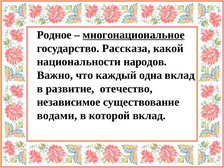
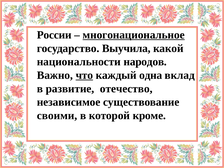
Родное: Родное -> России
Рассказа: Рассказа -> Выучила
что underline: none -> present
водами: водами -> своими
которой вклад: вклад -> кроме
